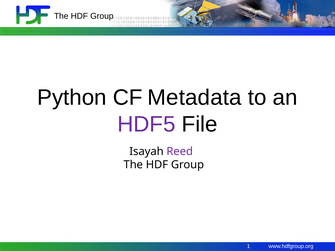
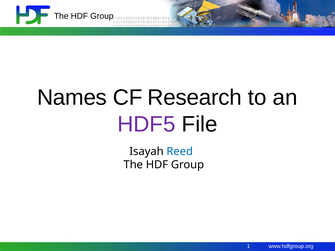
Python: Python -> Names
Metadata: Metadata -> Research
Reed colour: purple -> blue
